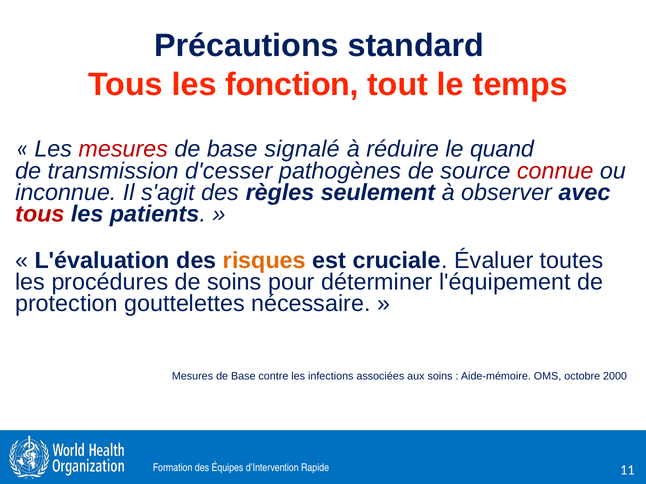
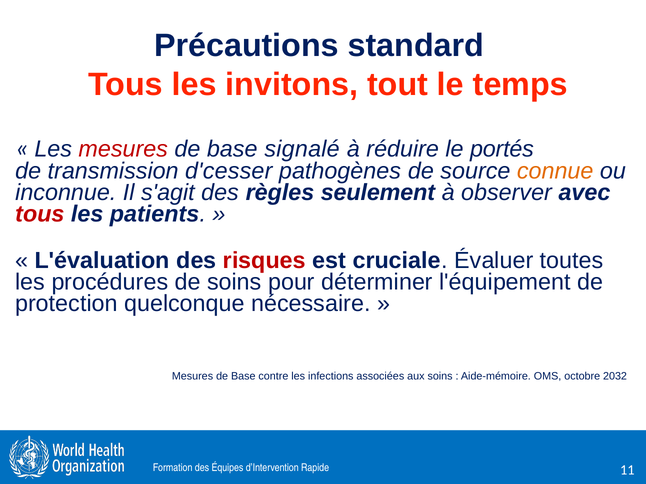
fonction: fonction -> invitons
quand: quand -> portés
connue colour: red -> orange
risques colour: orange -> red
gouttelettes: gouttelettes -> quelconque
2000: 2000 -> 2032
